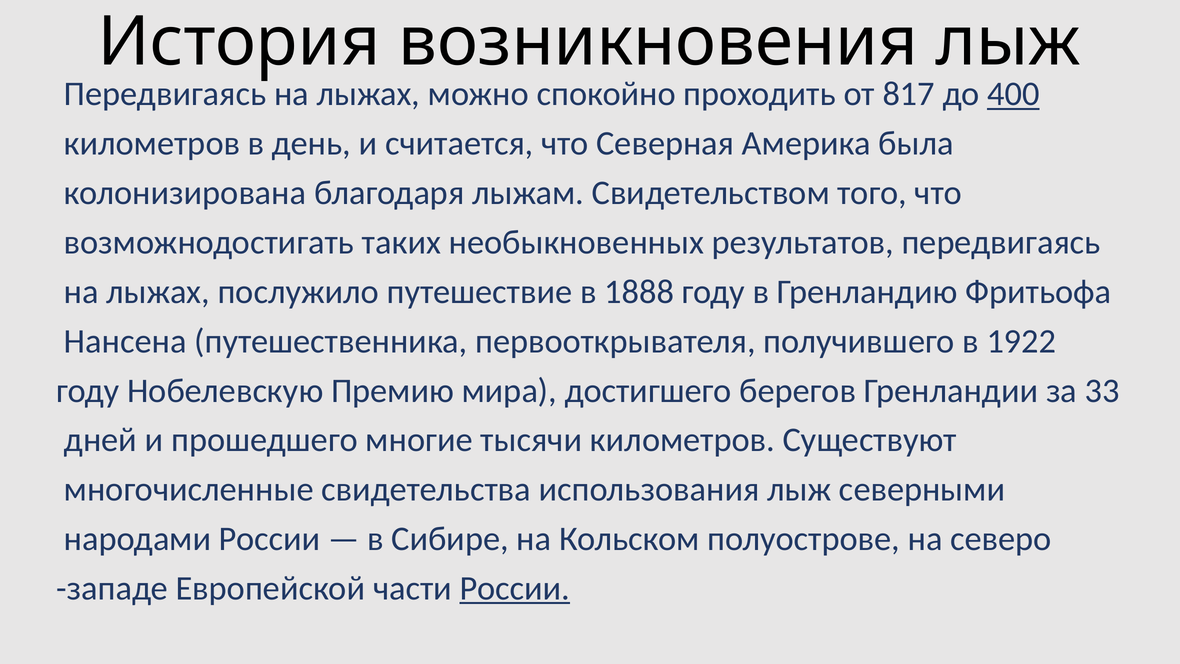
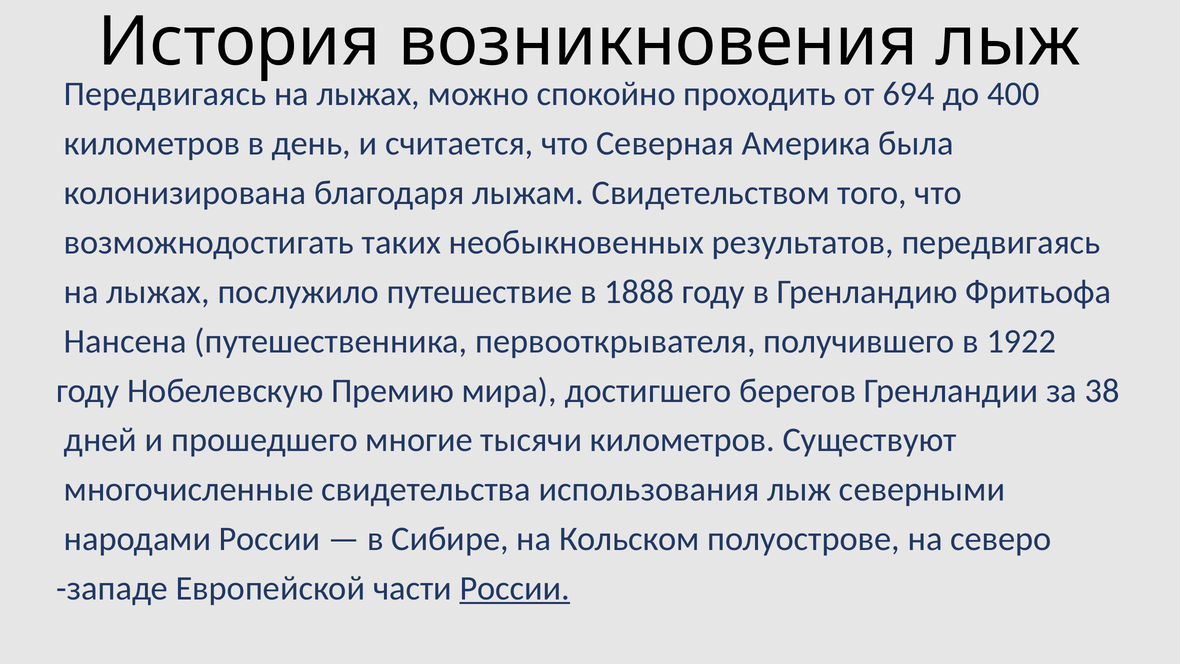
817: 817 -> 694
400 underline: present -> none
33: 33 -> 38
